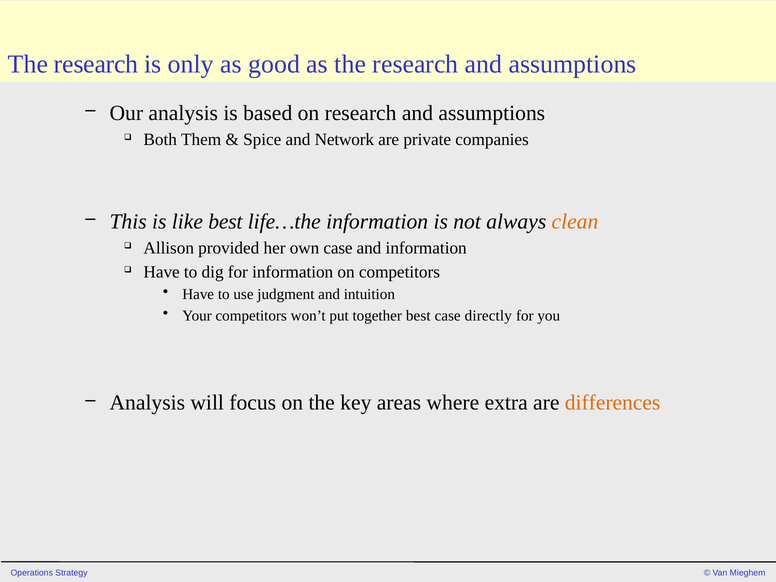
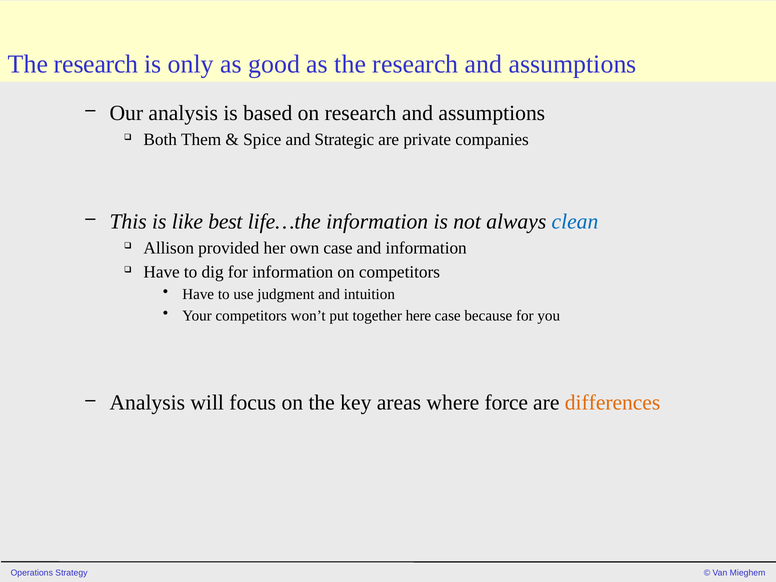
Network: Network -> Strategic
clean colour: orange -> blue
together best: best -> here
directly: directly -> because
extra: extra -> force
